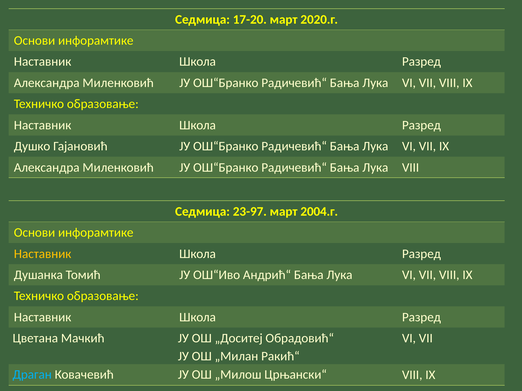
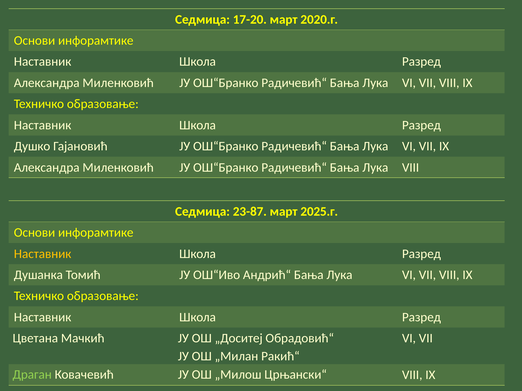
23-97: 23-97 -> 23-87
2004.г: 2004.г -> 2025.г
Драган colour: light blue -> light green
